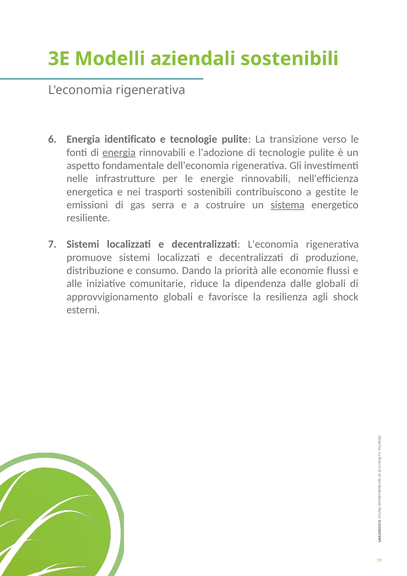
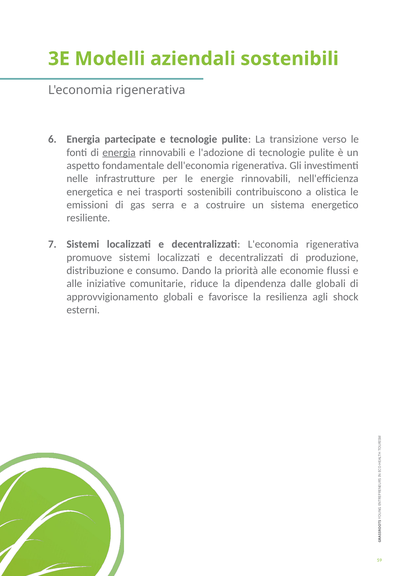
identificato: identificato -> partecipate
gestite: gestite -> olistica
sistema underline: present -> none
